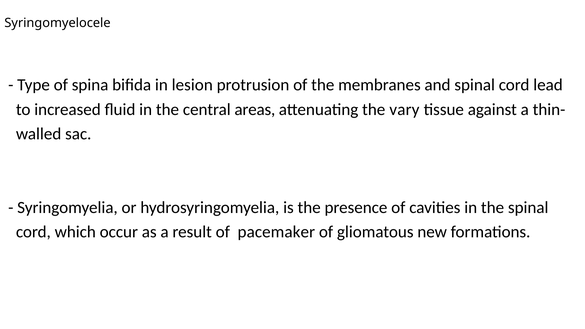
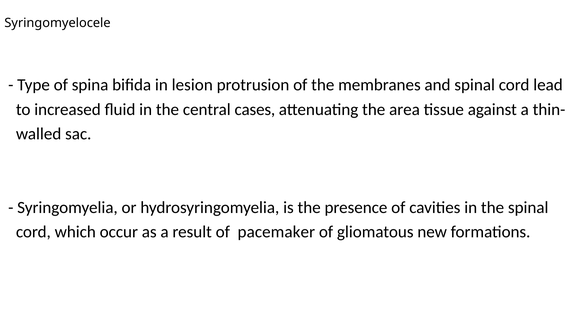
areas: areas -> cases
vary: vary -> area
